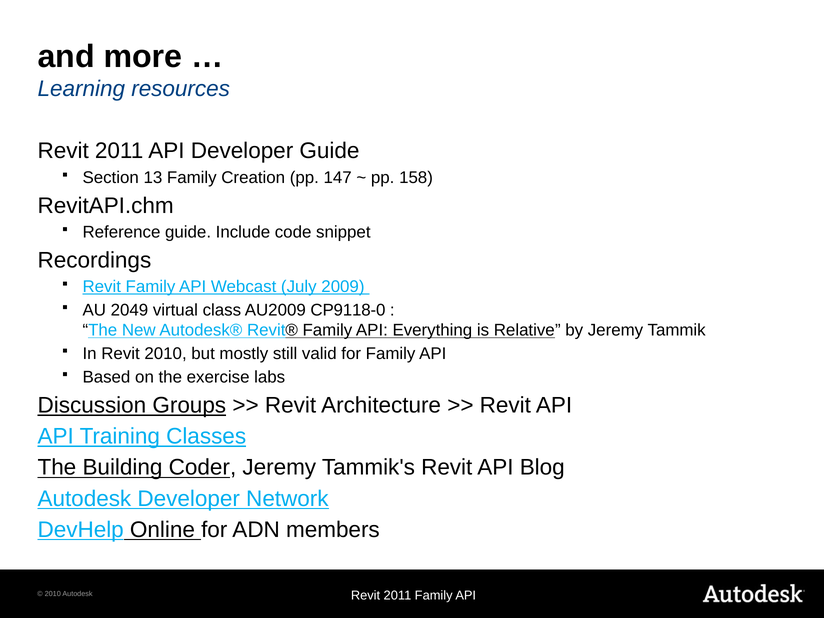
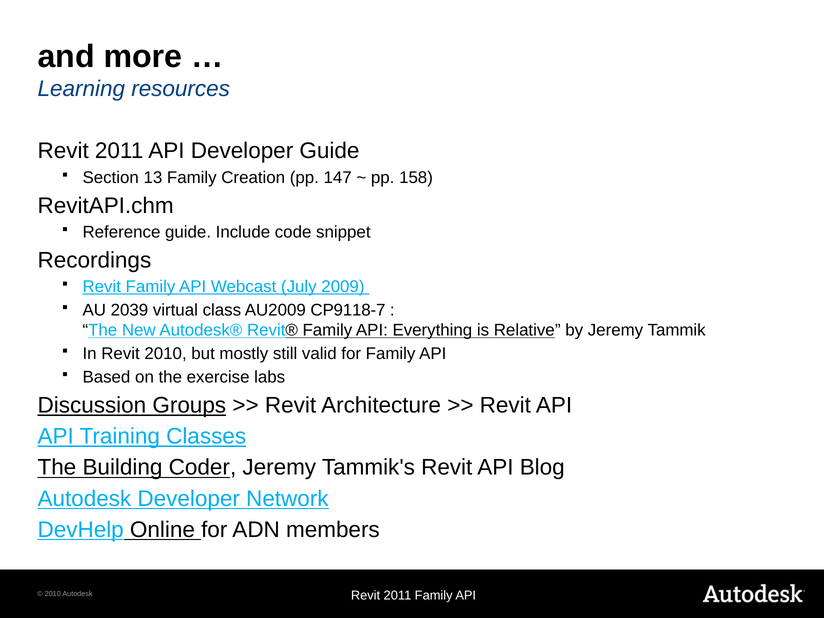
2049: 2049 -> 2039
CP9118-0: CP9118-0 -> CP9118-7
